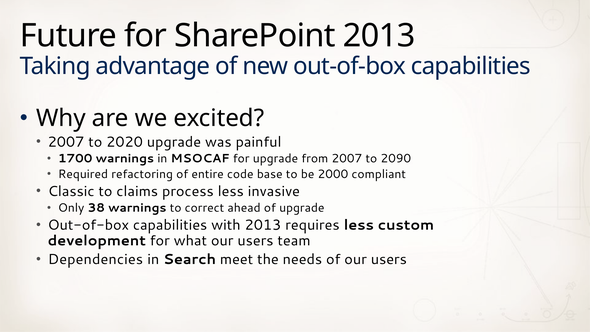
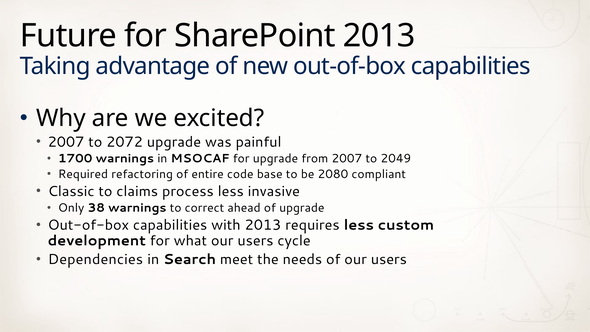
2020: 2020 -> 2072
2090: 2090 -> 2049
2000: 2000 -> 2080
team: team -> cycle
